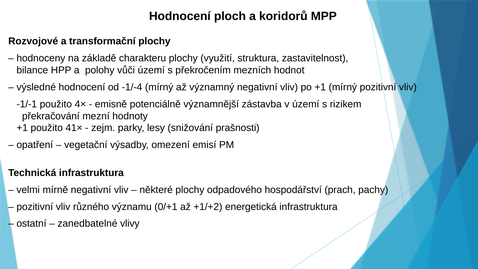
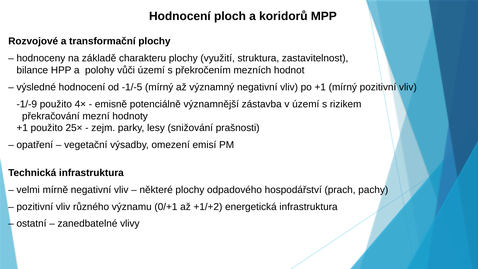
-1/-4: -1/-4 -> -1/-5
-1/-1: -1/-1 -> -1/-9
41×: 41× -> 25×
